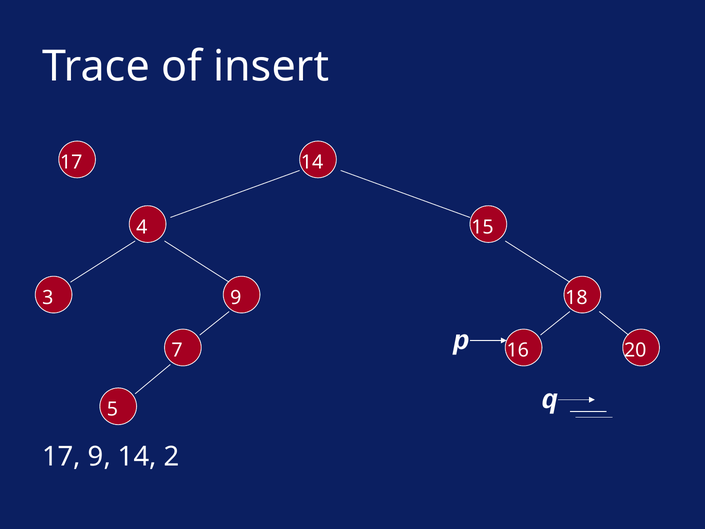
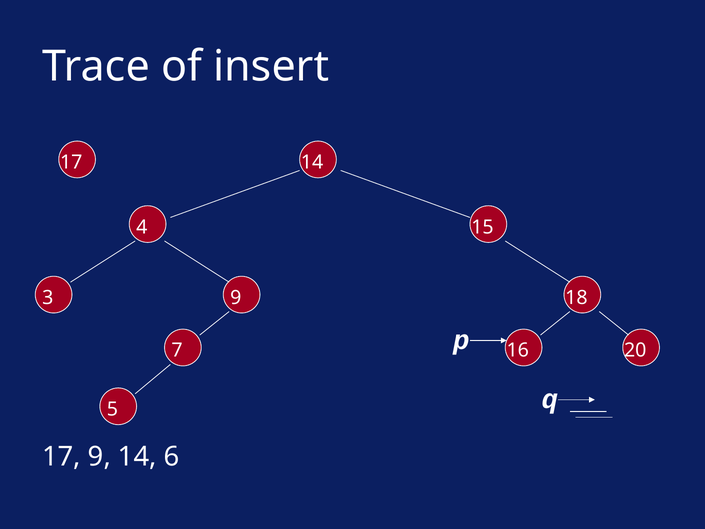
2: 2 -> 6
